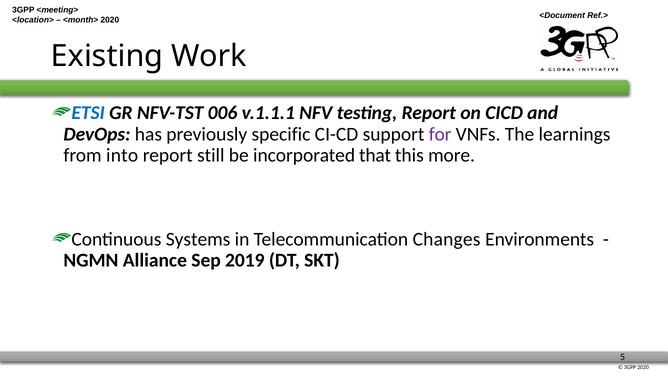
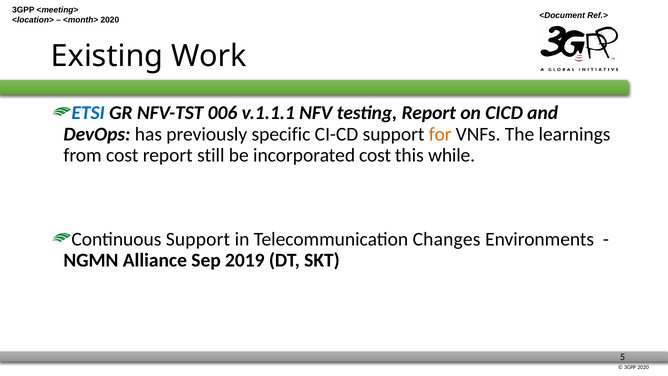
for colour: purple -> orange
from into: into -> cost
incorporated that: that -> cost
more: more -> while
Continuous Systems: Systems -> Support
